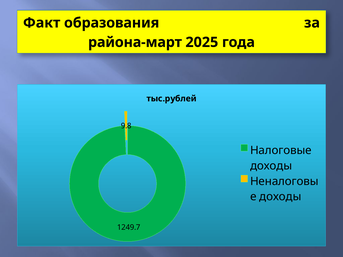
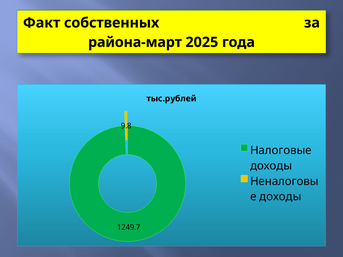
образования: образования -> собственных
